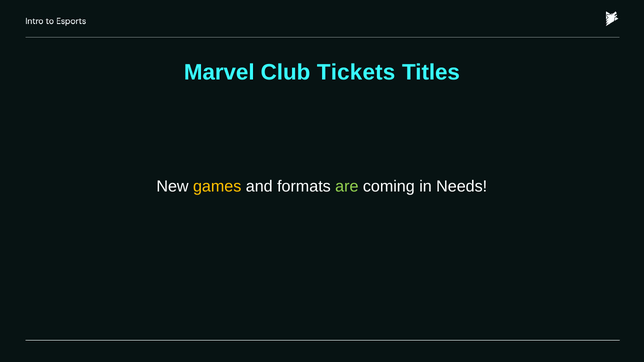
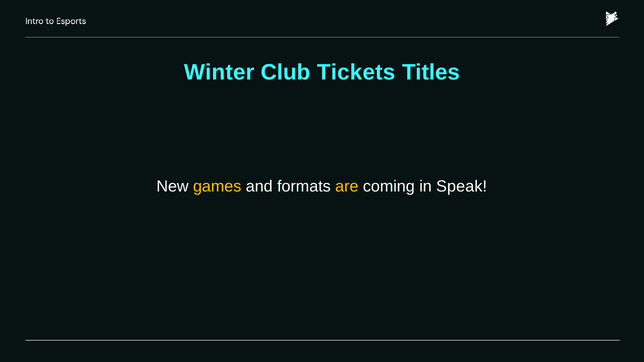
Marvel: Marvel -> Winter
are colour: light green -> yellow
Needs: Needs -> Speak
